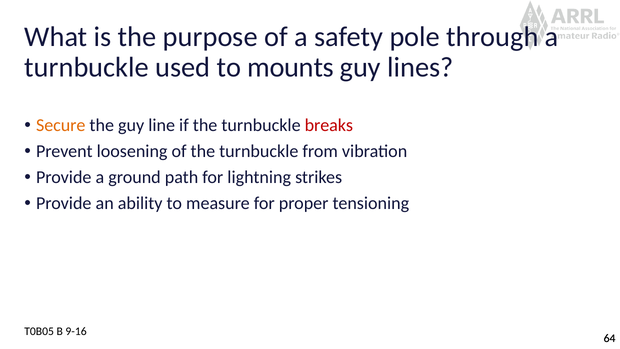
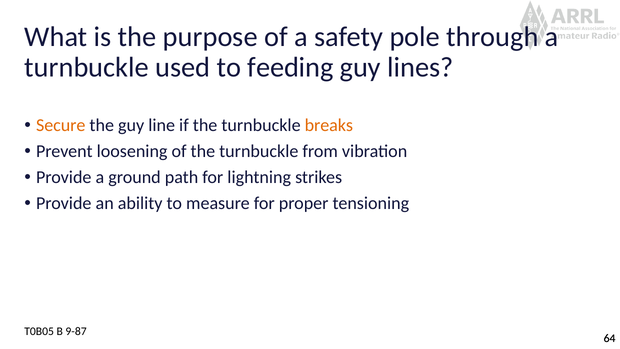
mounts: mounts -> feeding
breaks colour: red -> orange
9-16: 9-16 -> 9-87
